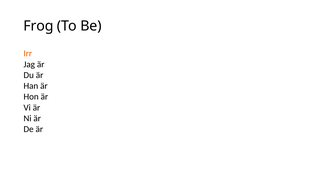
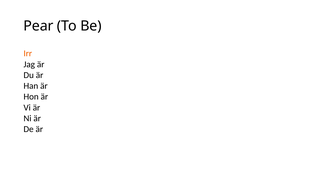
Frog: Frog -> Pear
